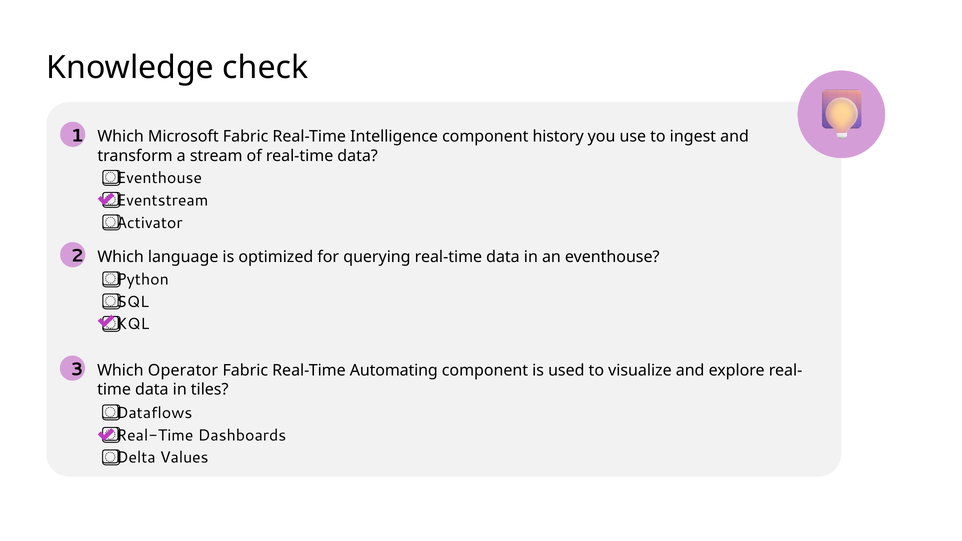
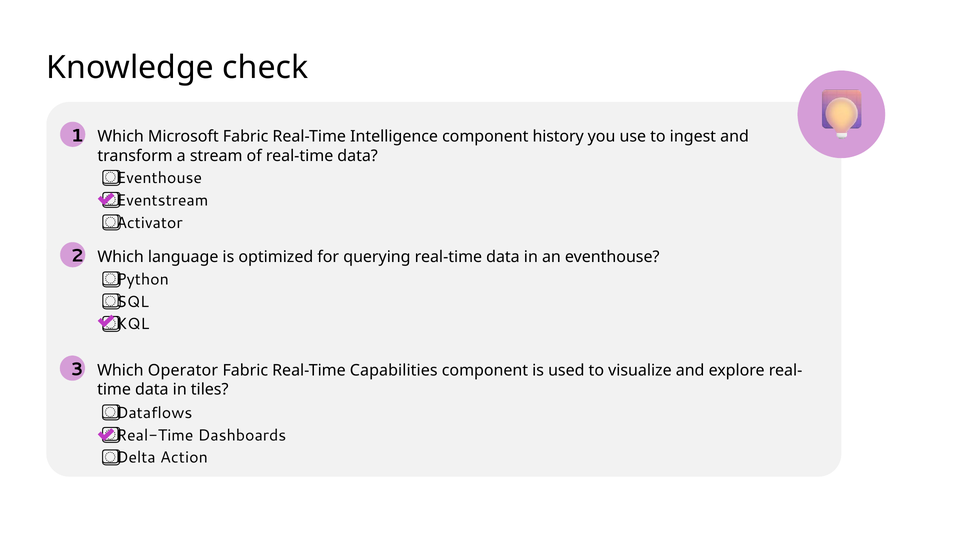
Automating: Automating -> Capabilities
Values: Values -> Action
